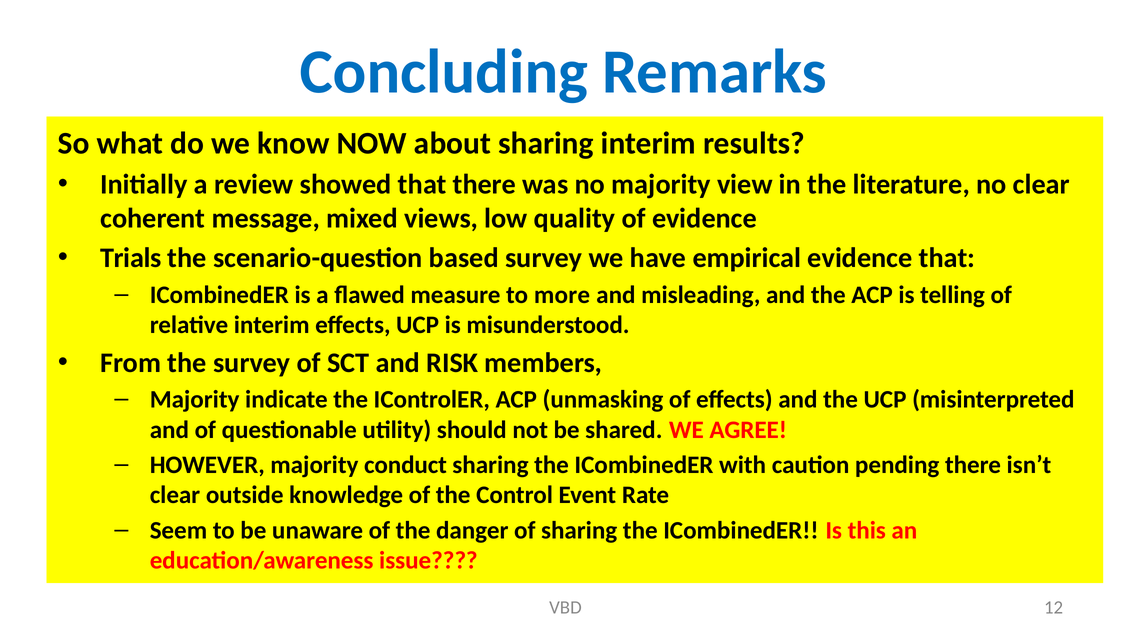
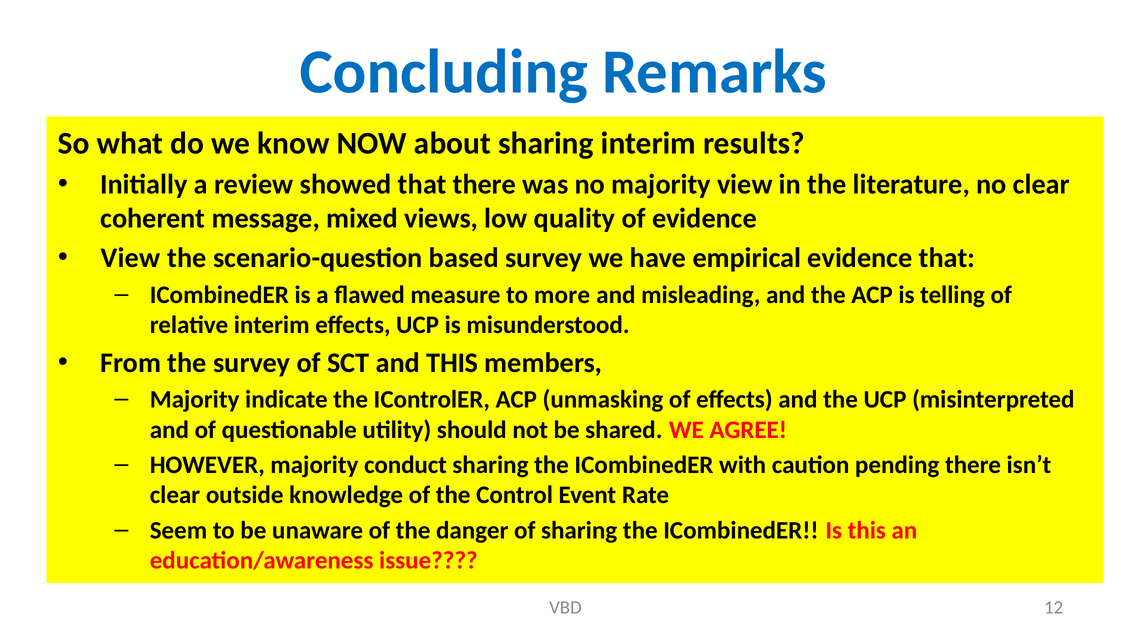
Trials at (131, 258): Trials -> View
and RISK: RISK -> THIS
